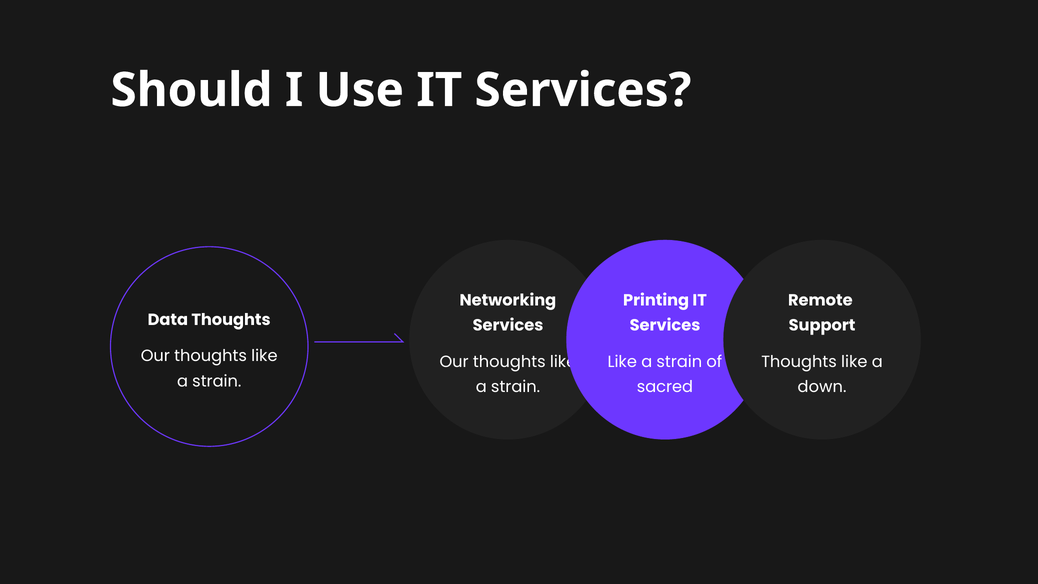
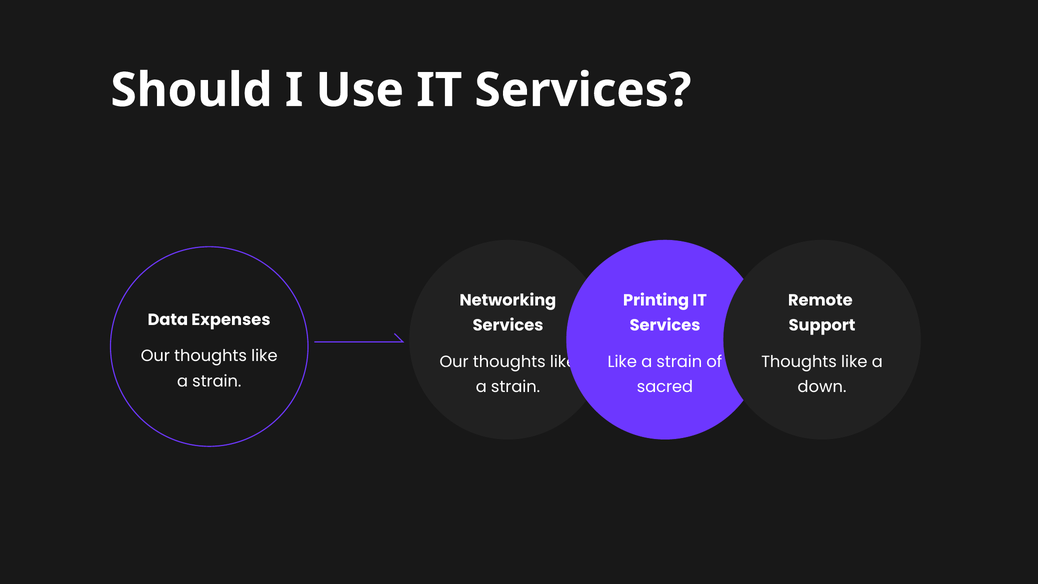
Data Thoughts: Thoughts -> Expenses
